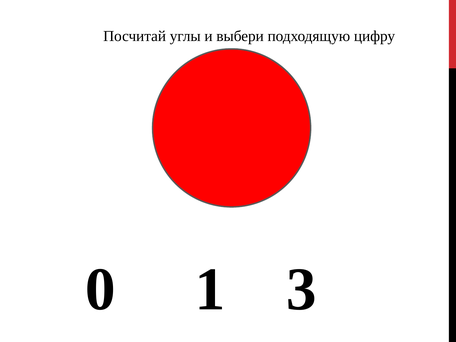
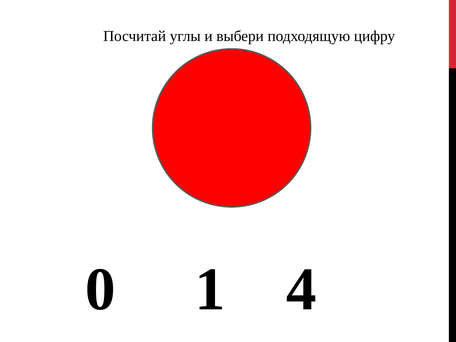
3: 3 -> 4
